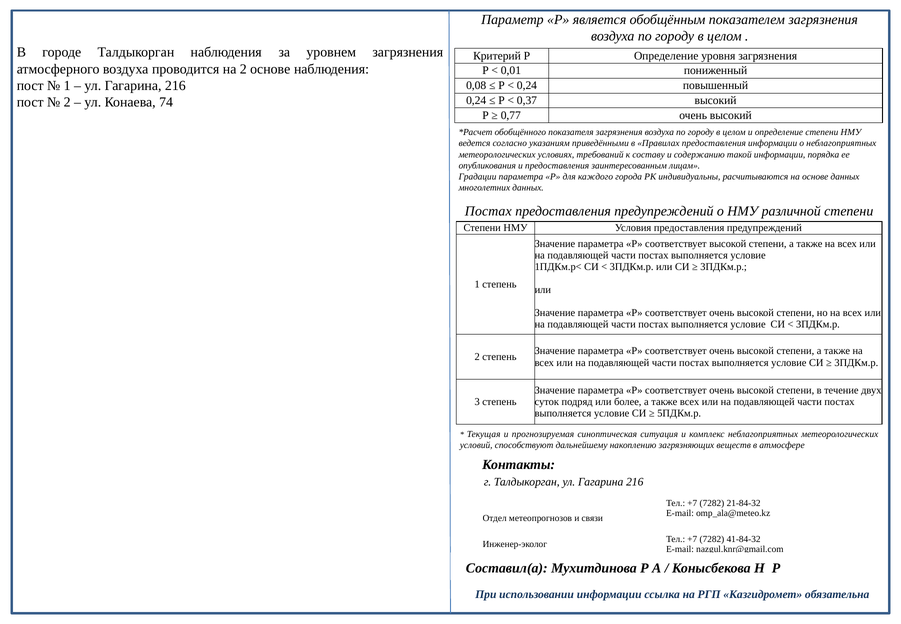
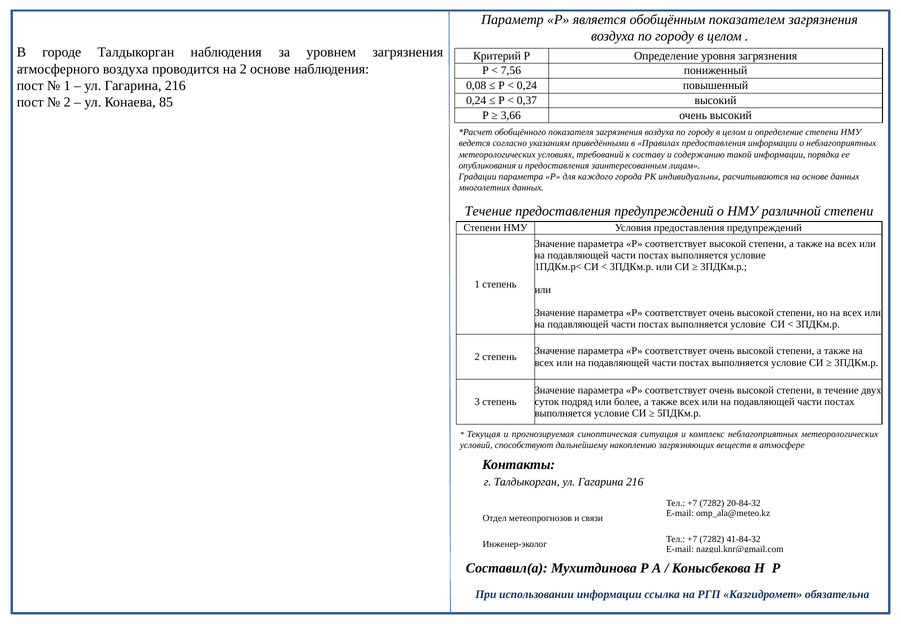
0,01: 0,01 -> 7,56
74: 74 -> 85
0,77: 0,77 -> 3,66
Постах at (488, 211): Постах -> Течение
21-84-32: 21-84-32 -> 20-84-32
